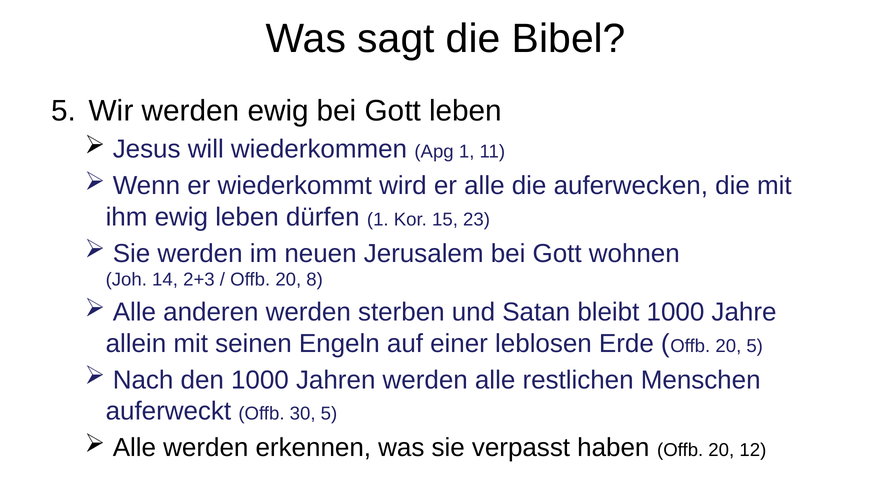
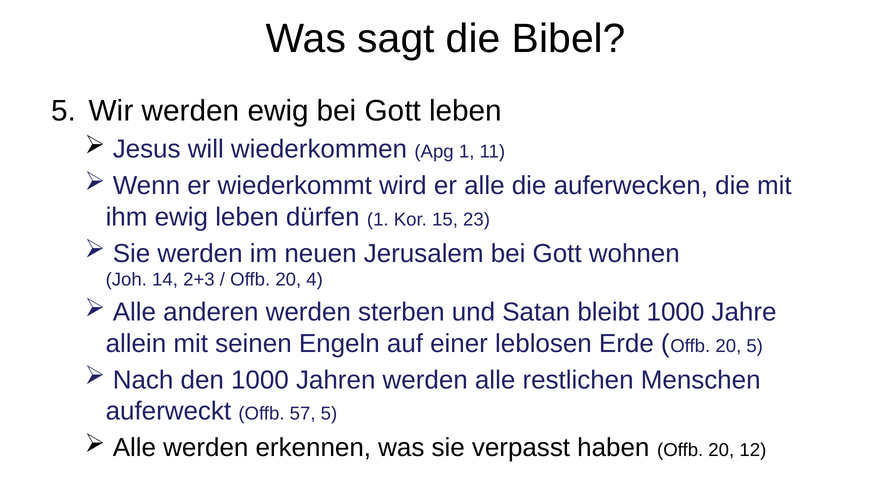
8: 8 -> 4
30: 30 -> 57
